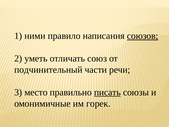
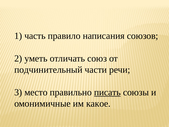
ними: ними -> часть
союзов underline: present -> none
горек: горек -> какое
